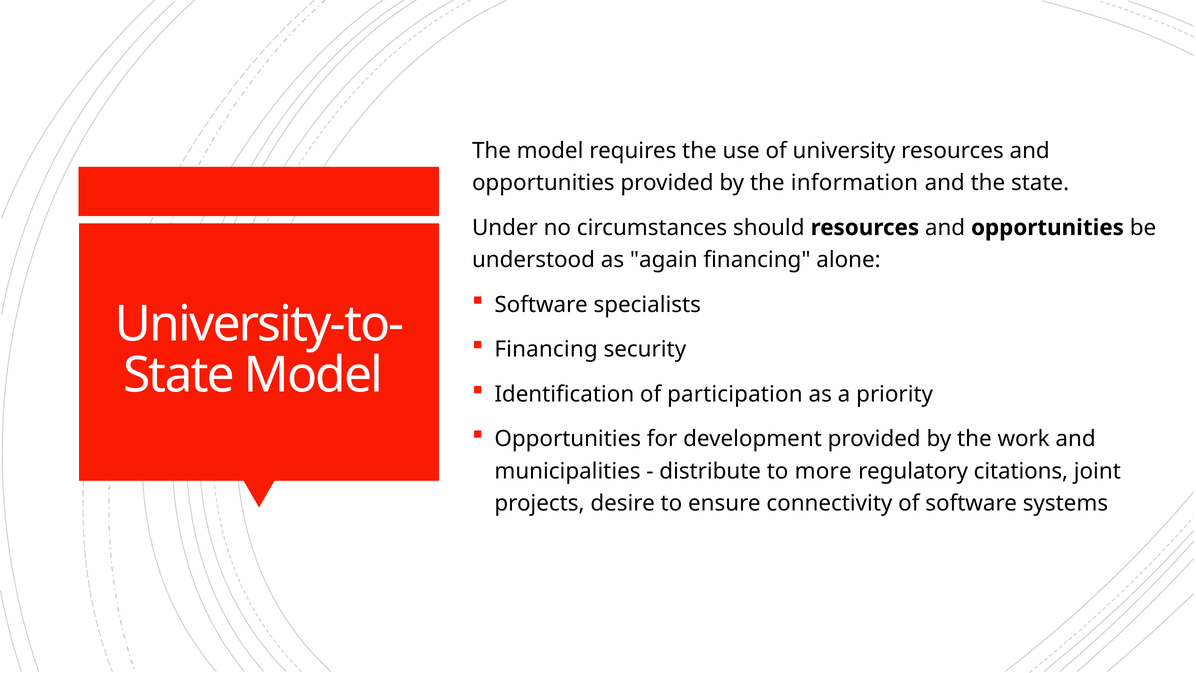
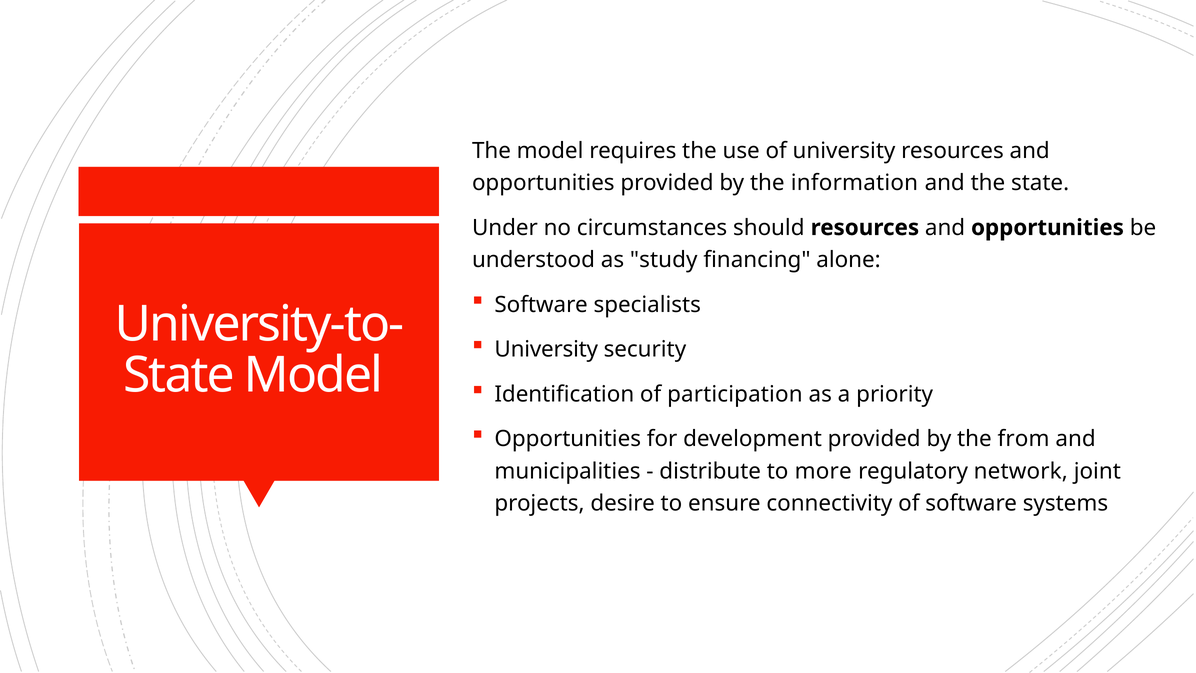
again: again -> study
Financing at (546, 349): Financing -> University
work: work -> from
citations: citations -> network
